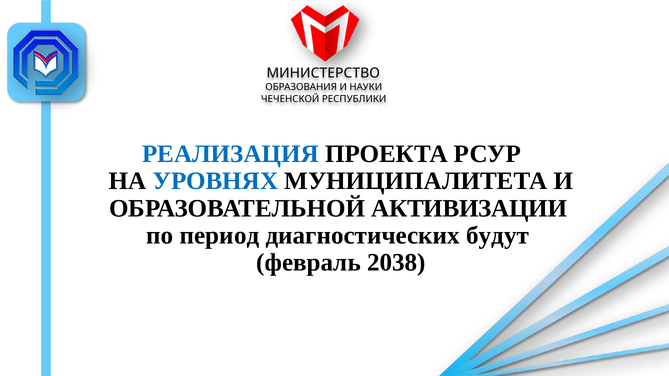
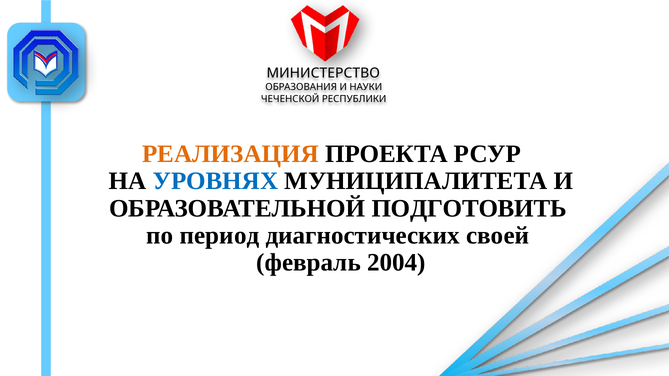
РЕАЛИЗАЦИЯ colour: blue -> orange
АКТИВИЗАЦИИ: АКТИВИЗАЦИИ -> ПОДГОТОВИТЬ
будут: будут -> своей
2038: 2038 -> 2004
